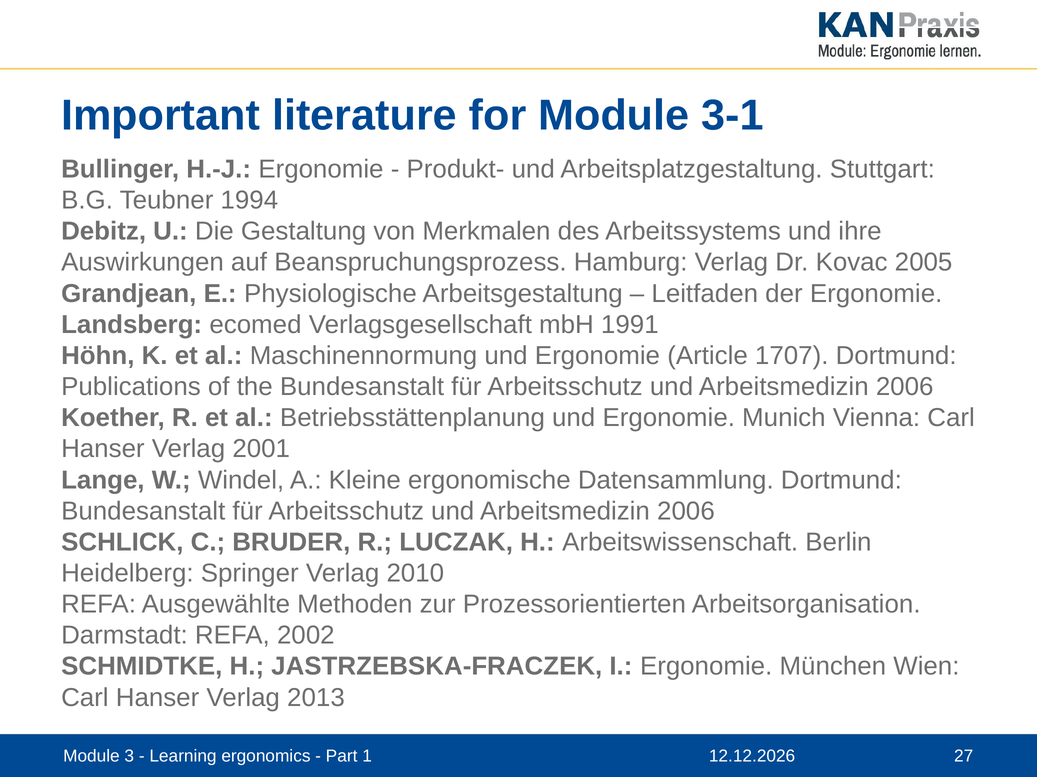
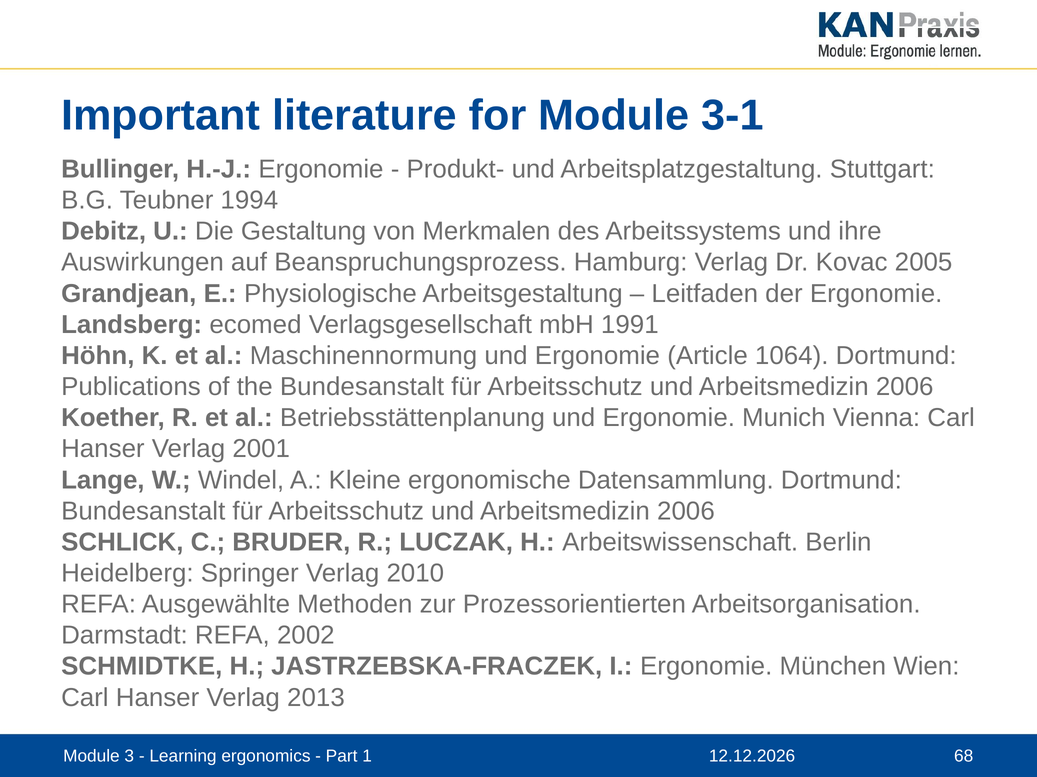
1707: 1707 -> 1064
27: 27 -> 68
